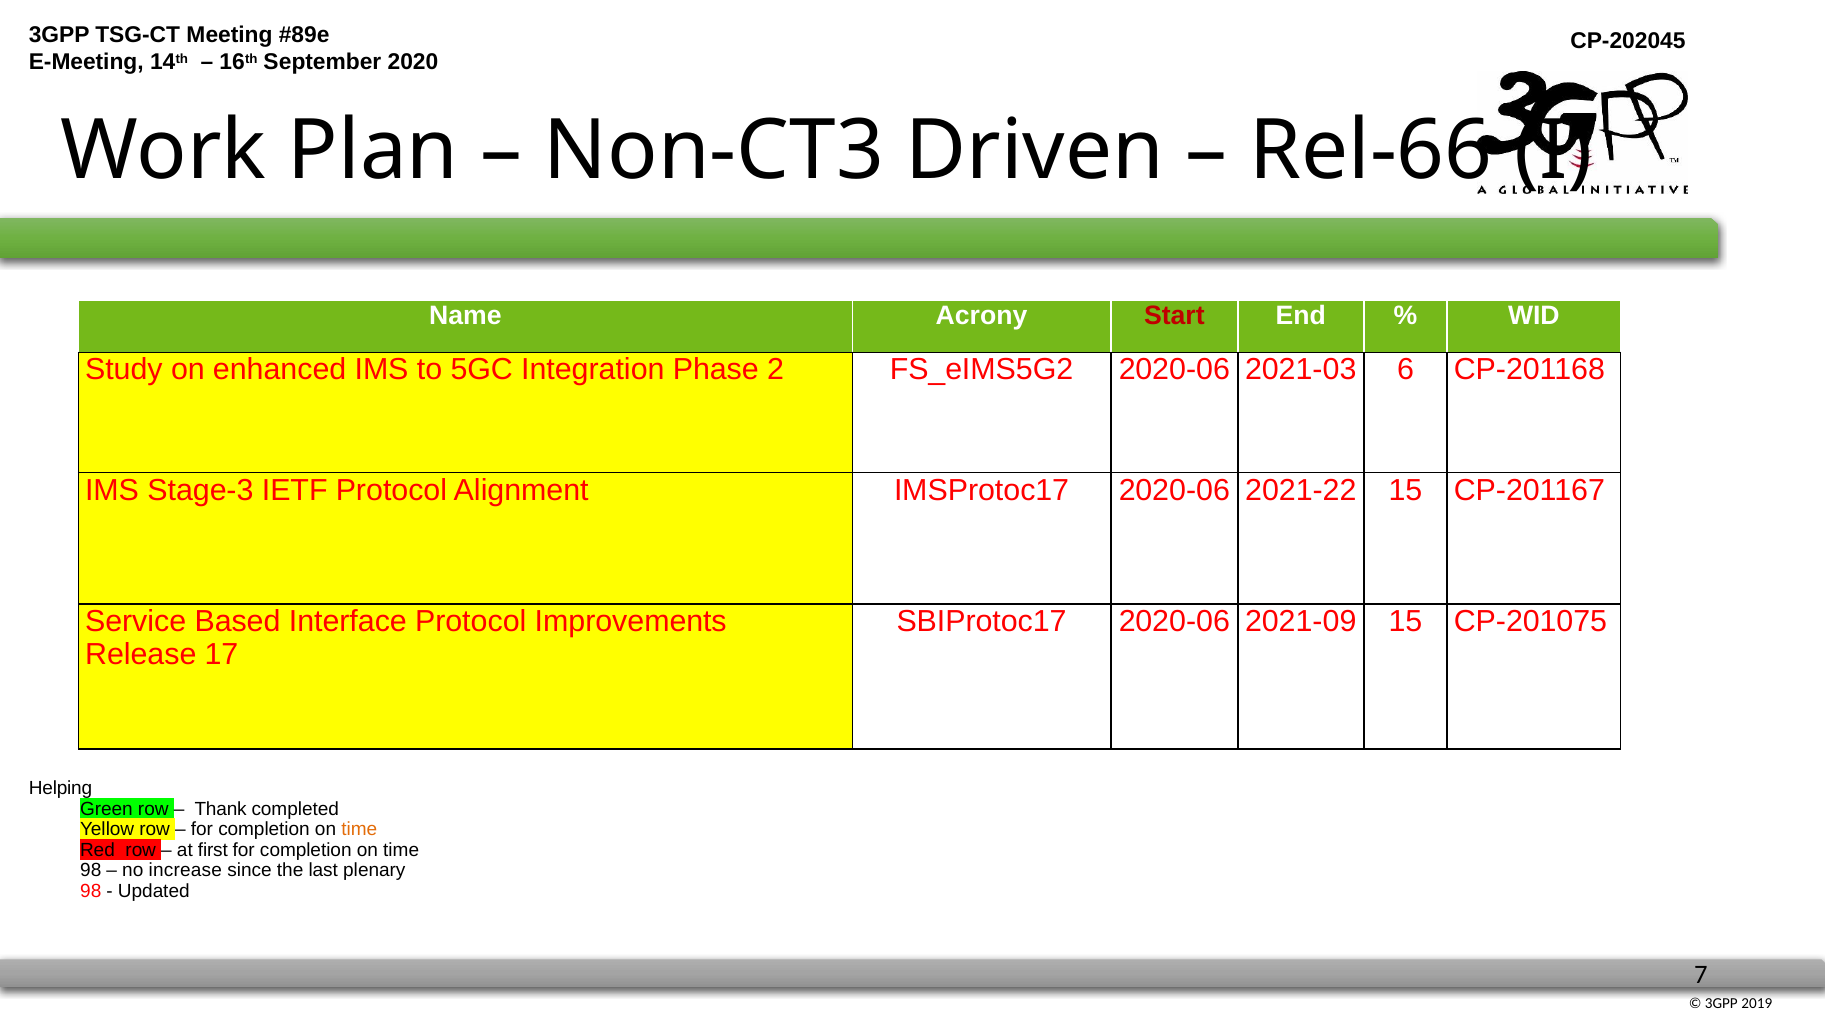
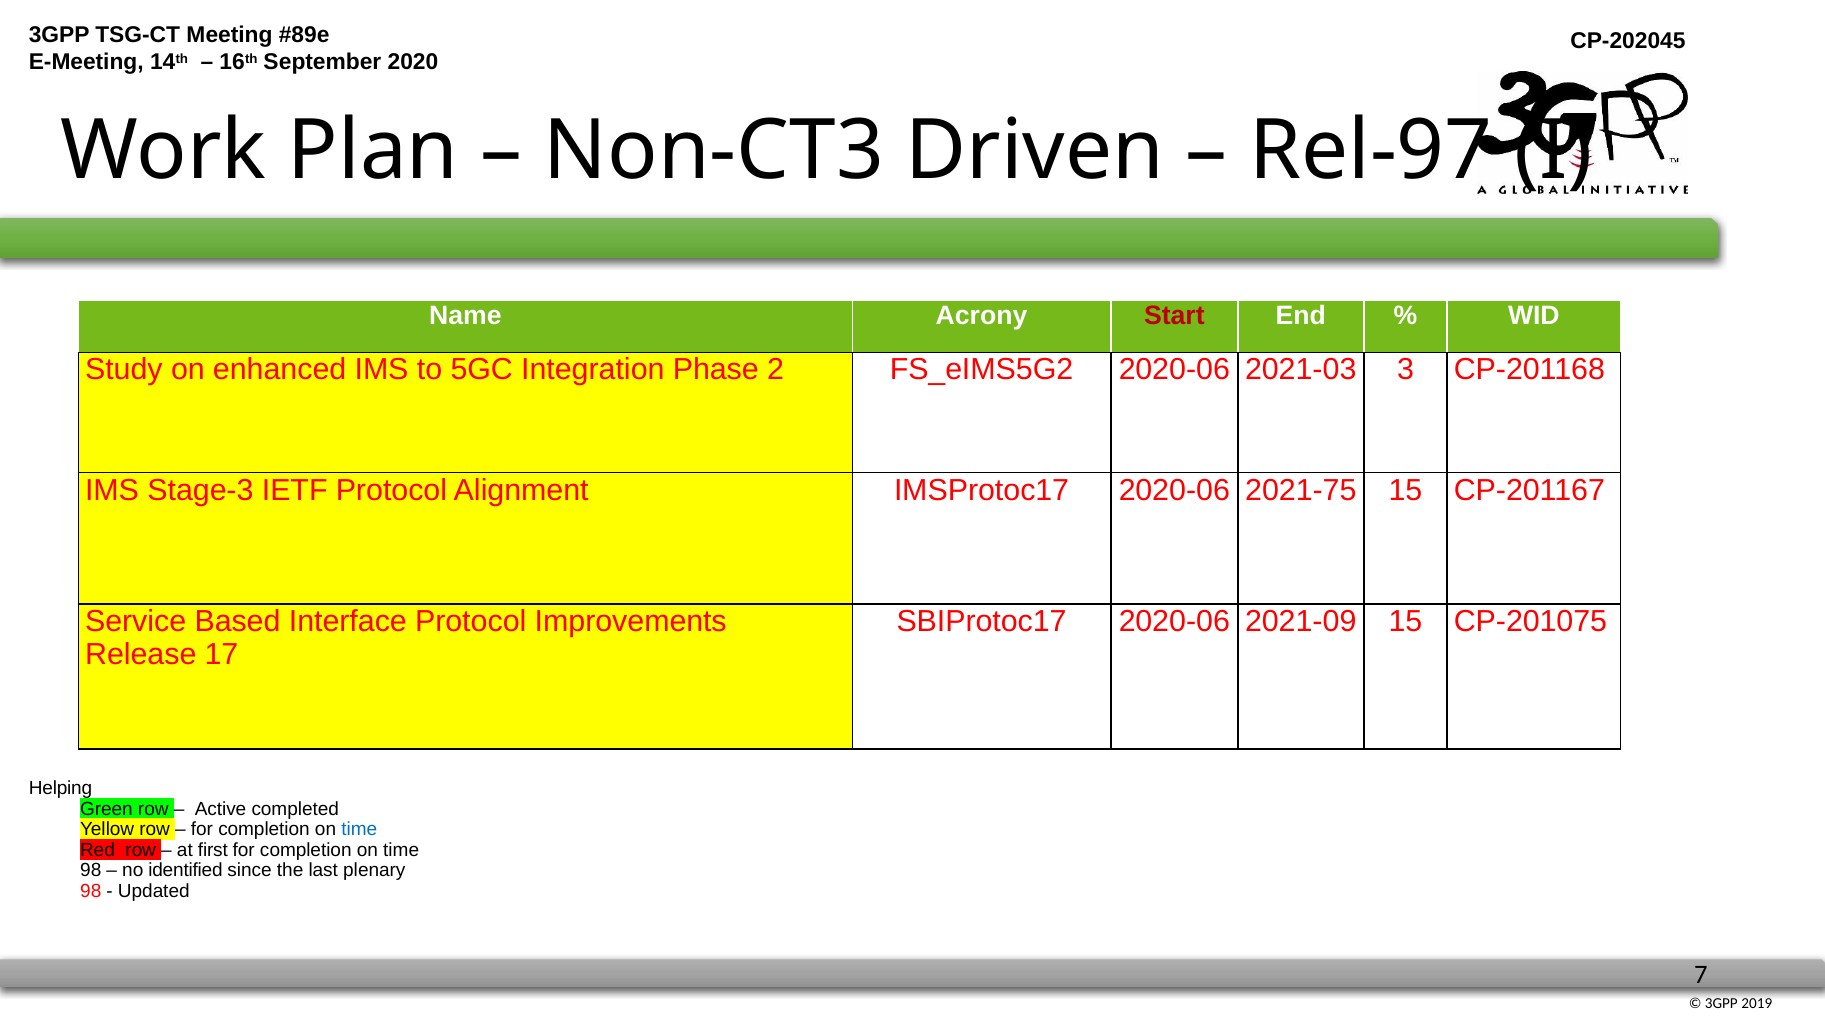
Rel-66: Rel-66 -> Rel-97
6: 6 -> 3
2021-22: 2021-22 -> 2021-75
Thank: Thank -> Active
time at (359, 830) colour: orange -> blue
increase: increase -> identified
